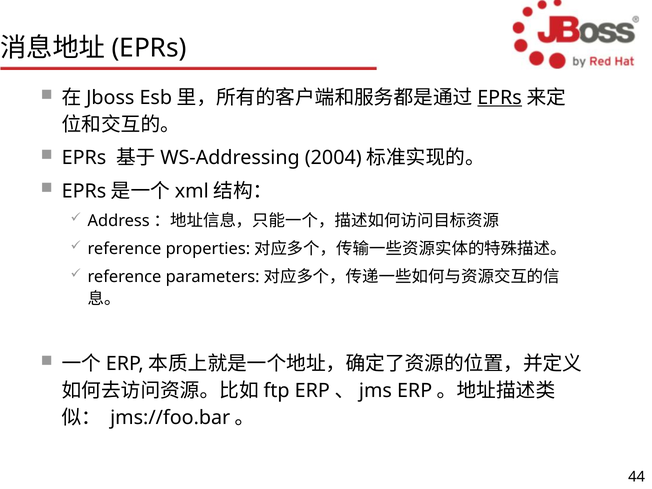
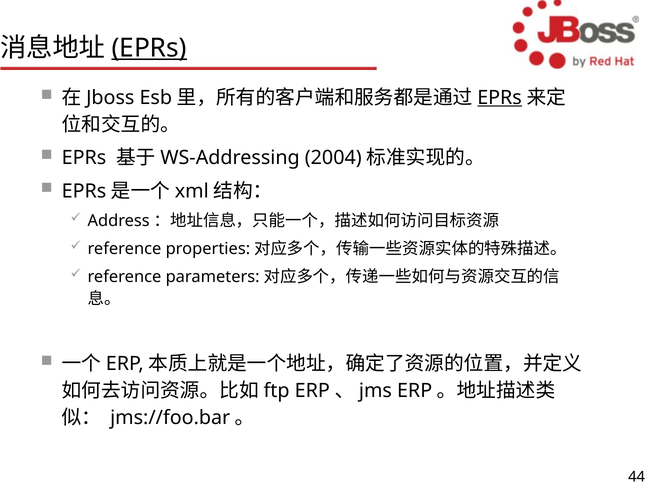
EPRs at (149, 48) underline: none -> present
